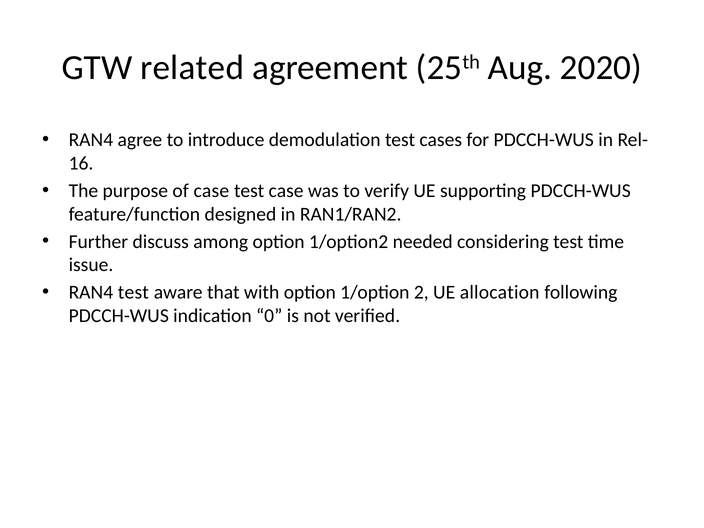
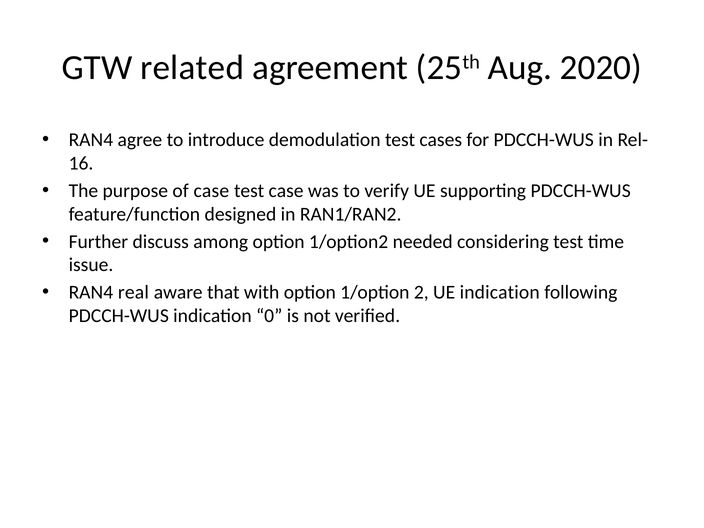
RAN4 test: test -> real
UE allocation: allocation -> indication
